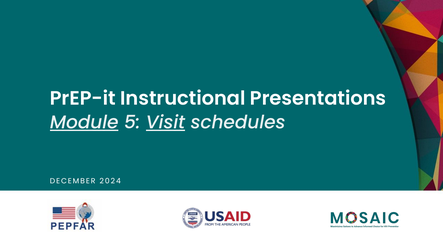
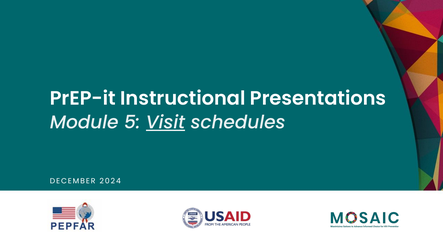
Module underline: present -> none
